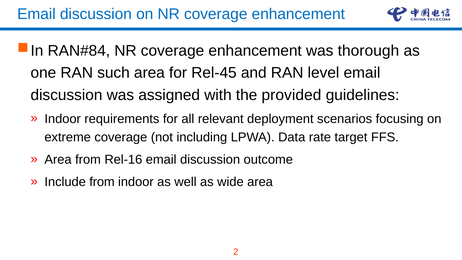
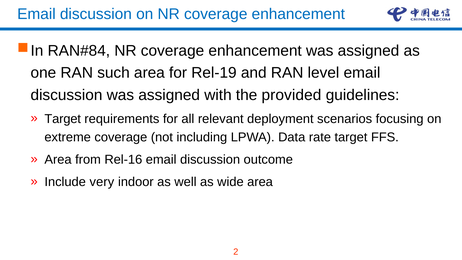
enhancement was thorough: thorough -> assigned
Rel-45: Rel-45 -> Rel-19
Indoor at (63, 119): Indoor -> Target
Include from: from -> very
